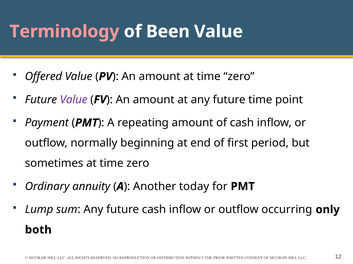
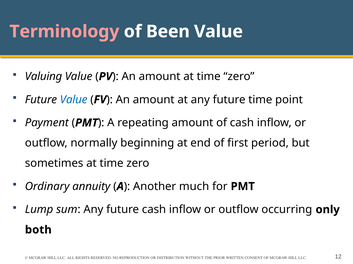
Offered: Offered -> Valuing
Value at (74, 100) colour: purple -> blue
today: today -> much
